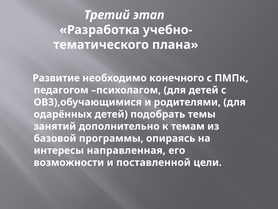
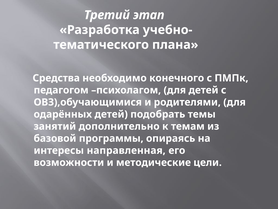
Развитие: Развитие -> Средства
поставленной: поставленной -> методические
